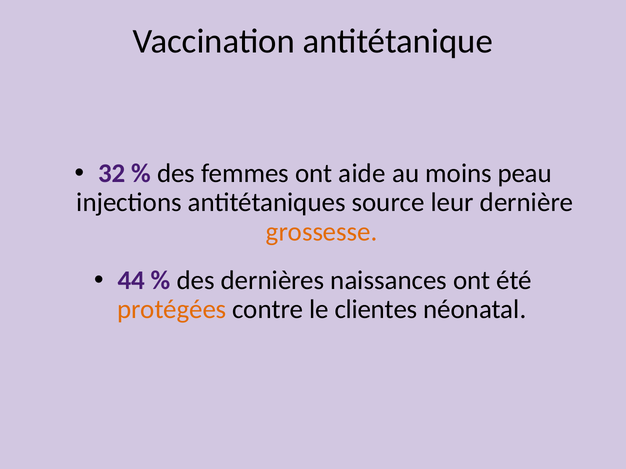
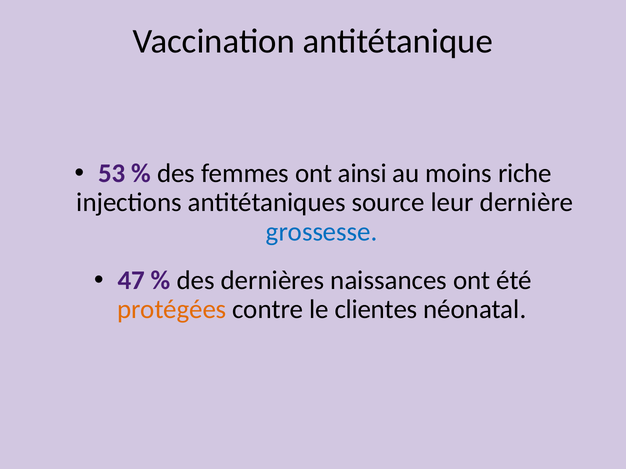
32: 32 -> 53
aide: aide -> ainsi
peau: peau -> riche
grossesse colour: orange -> blue
44: 44 -> 47
